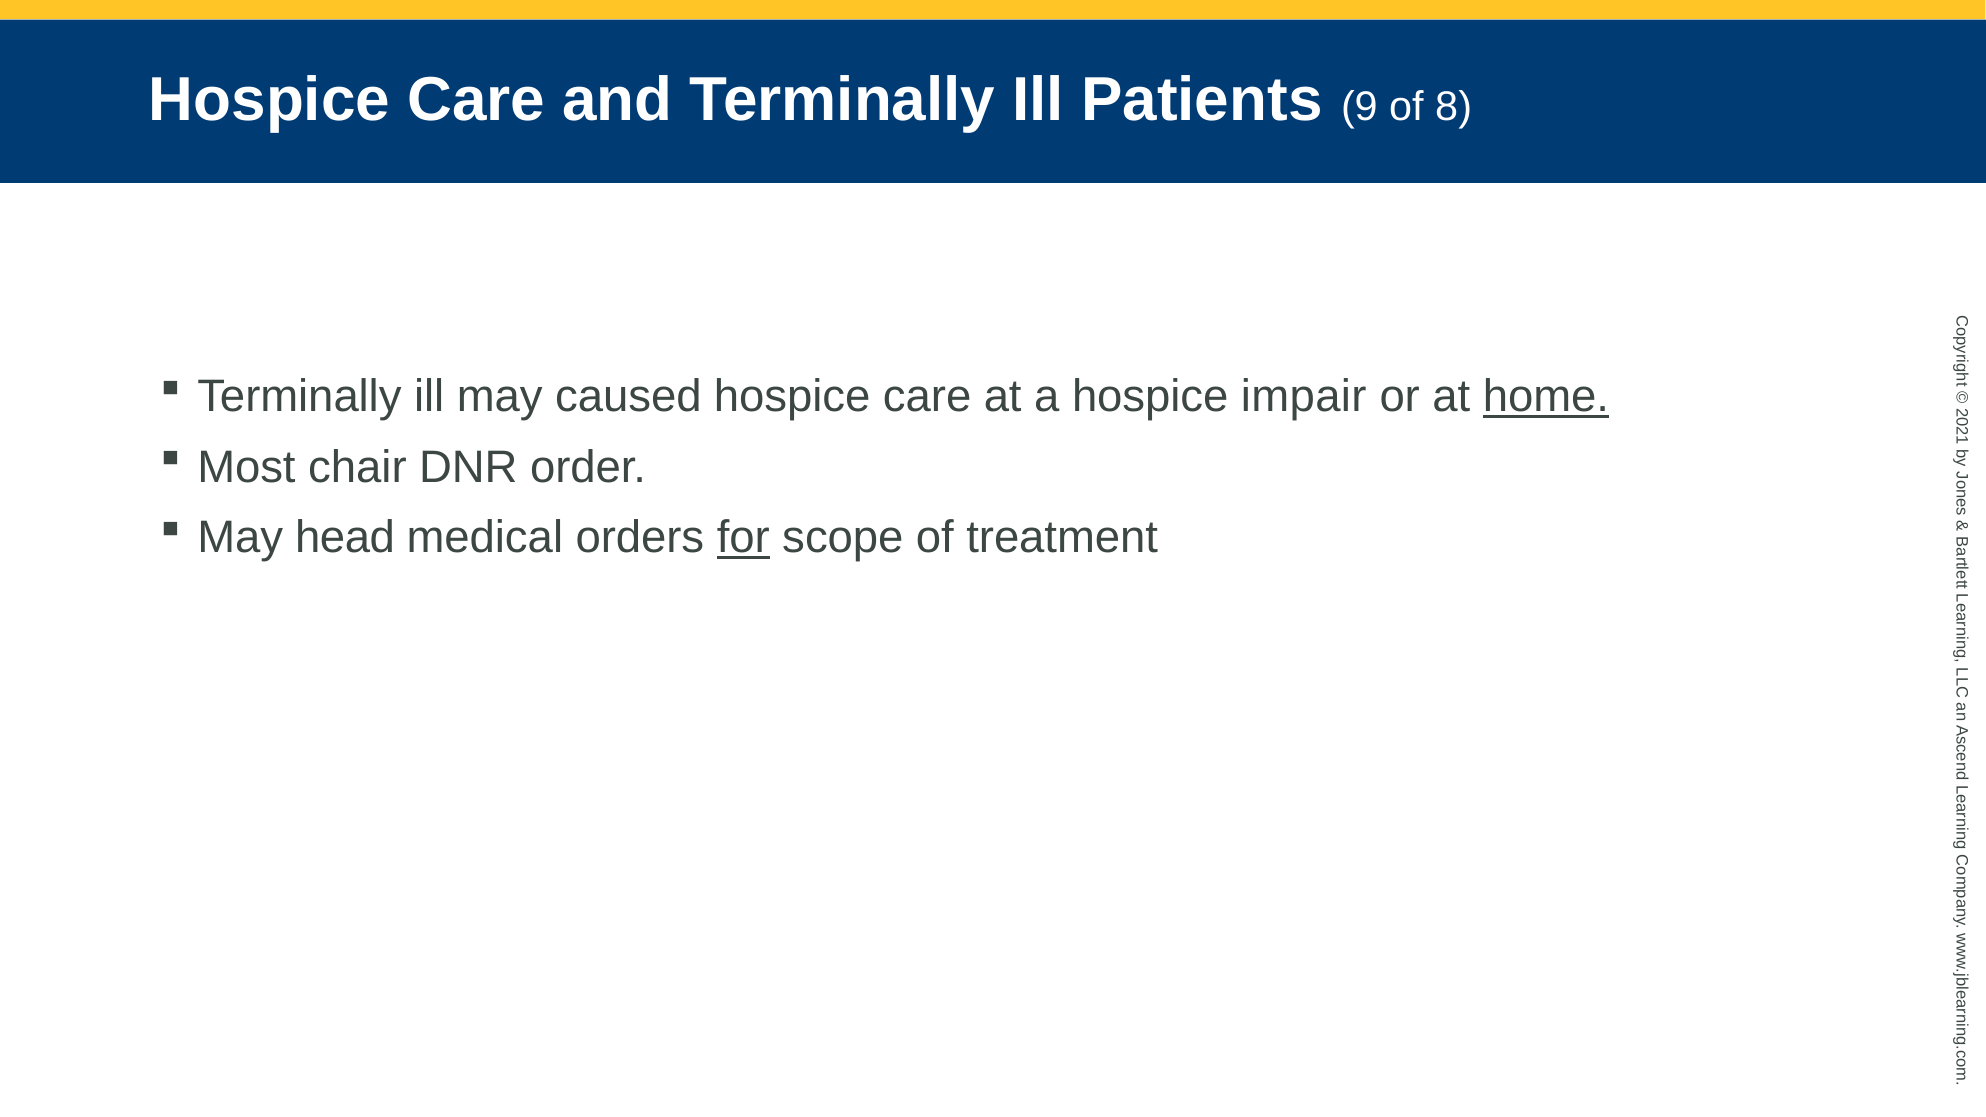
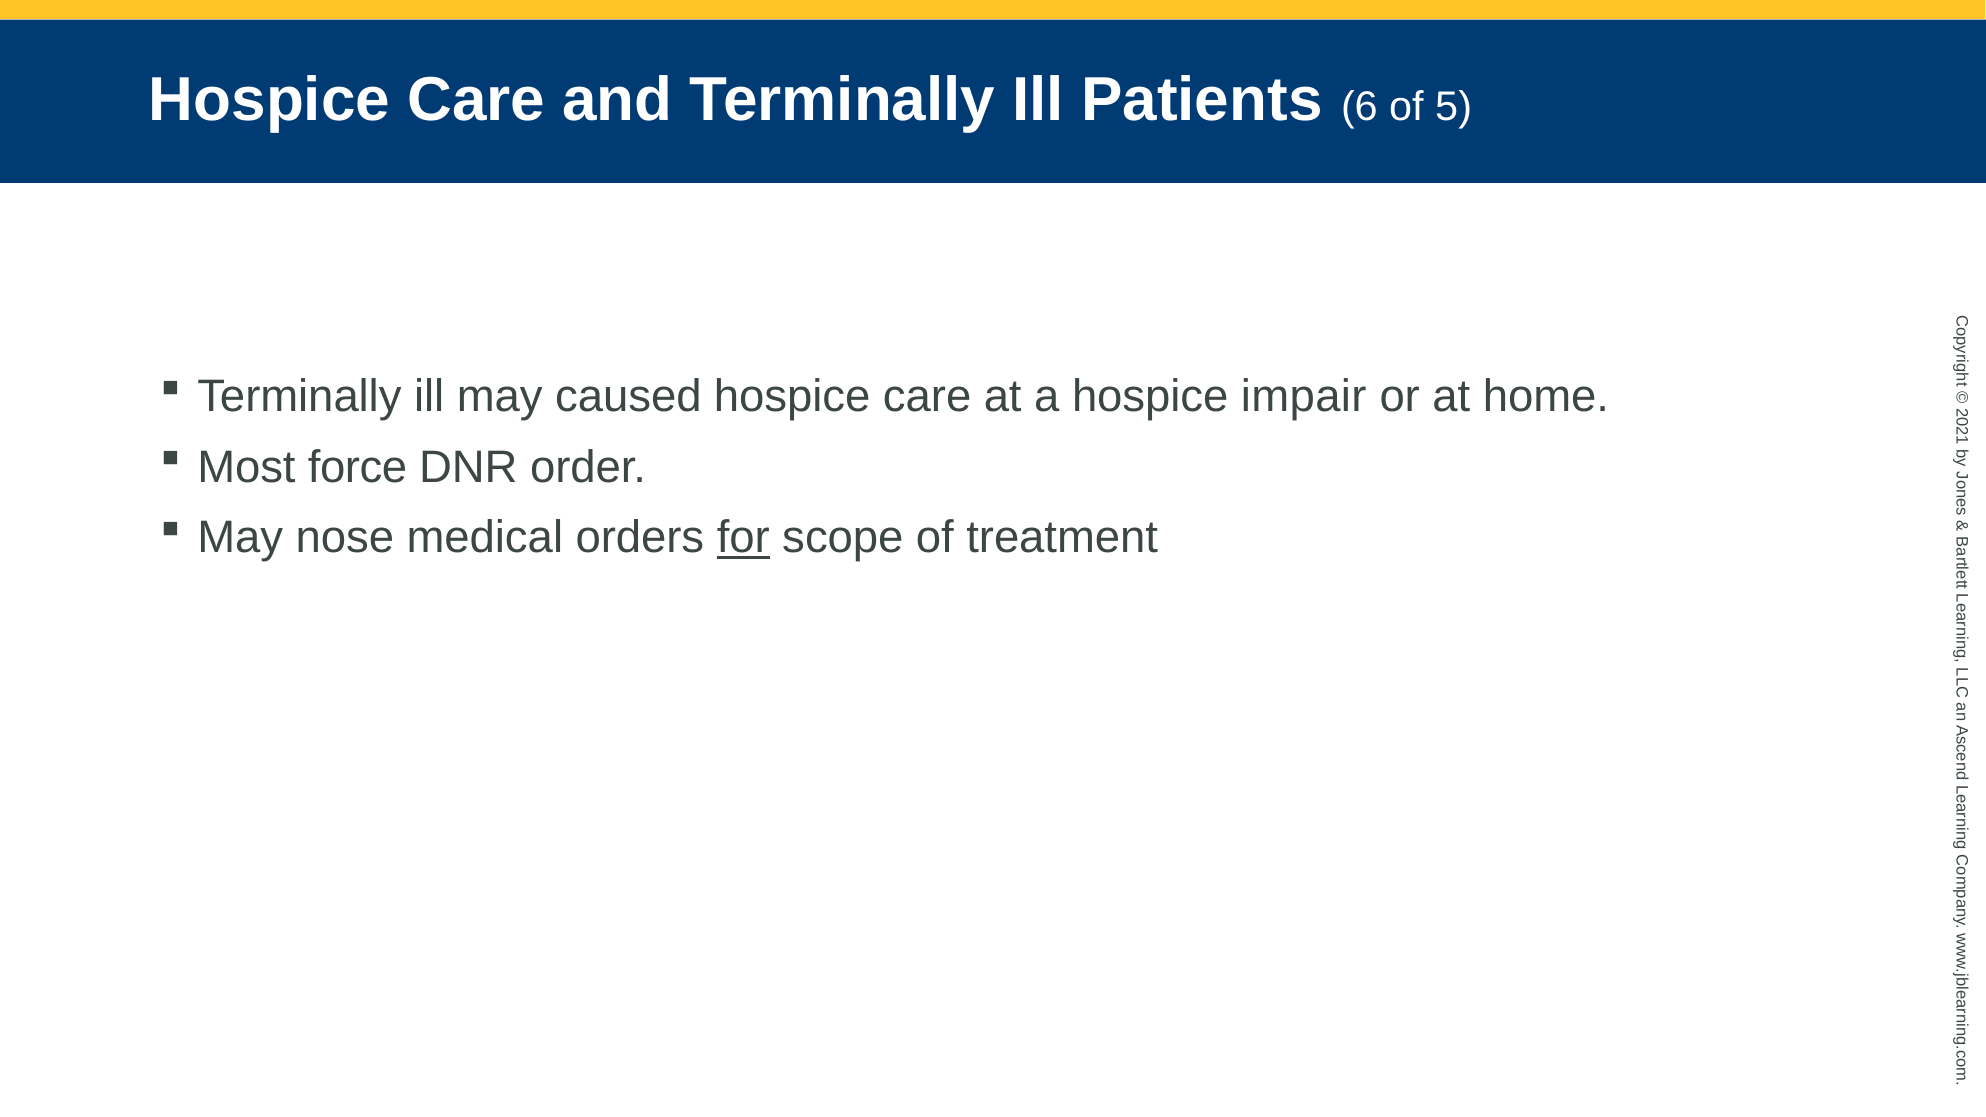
9: 9 -> 6
8: 8 -> 5
home underline: present -> none
chair: chair -> force
head: head -> nose
